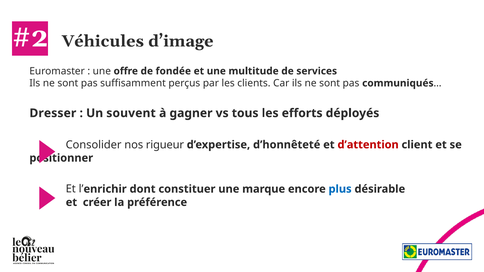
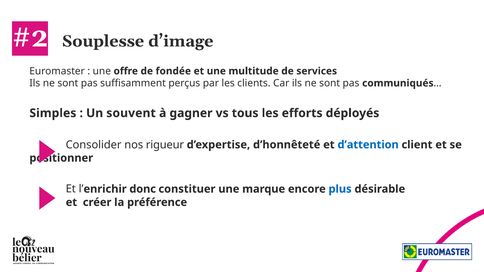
Véhicules: Véhicules -> Souplesse
Dresser: Dresser -> Simples
d’attention colour: red -> blue
dont: dont -> donc
